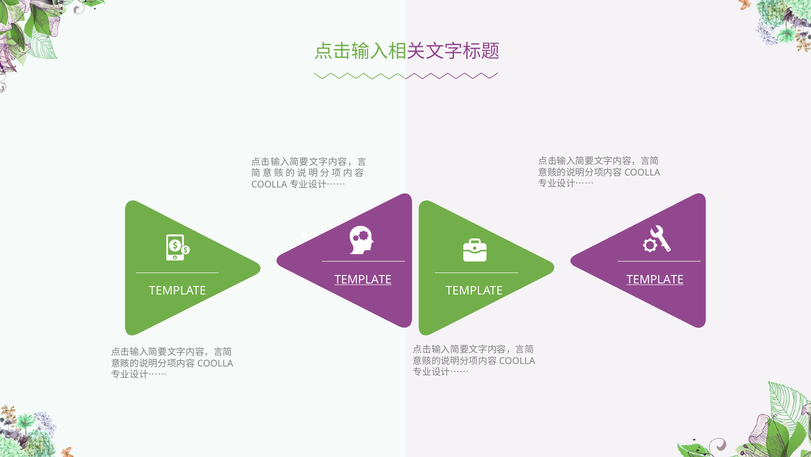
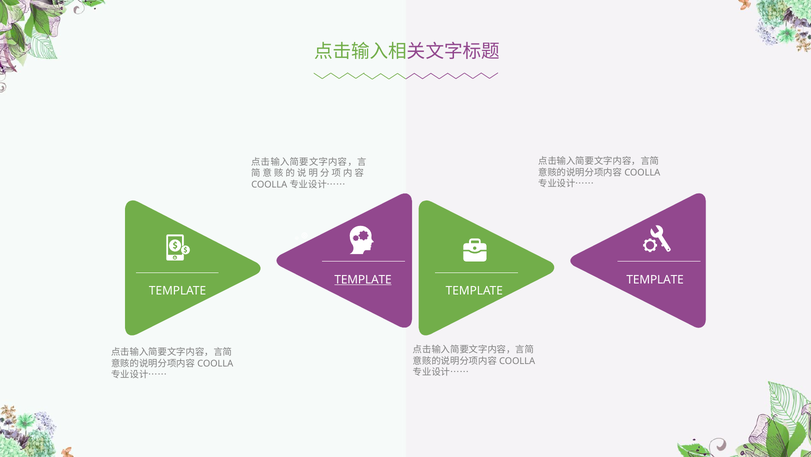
TEMPLATE at (655, 279) underline: present -> none
